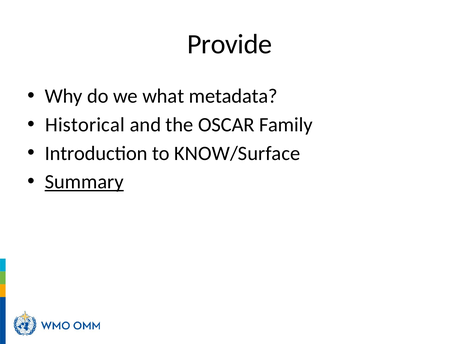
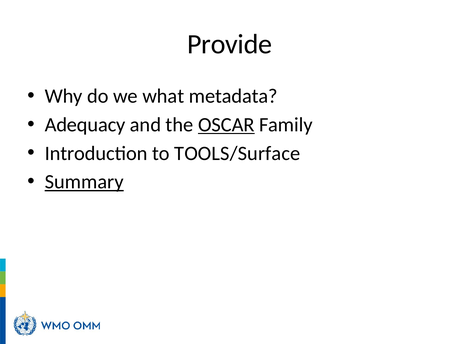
Historical: Historical -> Adequacy
OSCAR underline: none -> present
KNOW/Surface: KNOW/Surface -> TOOLS/Surface
